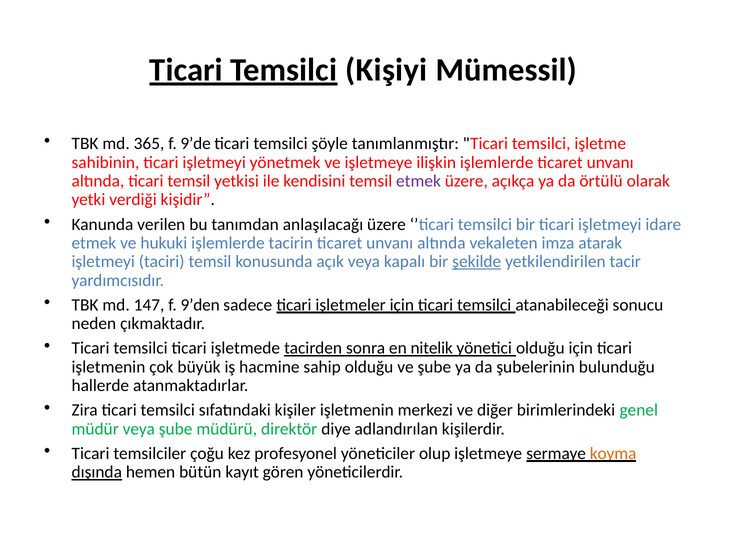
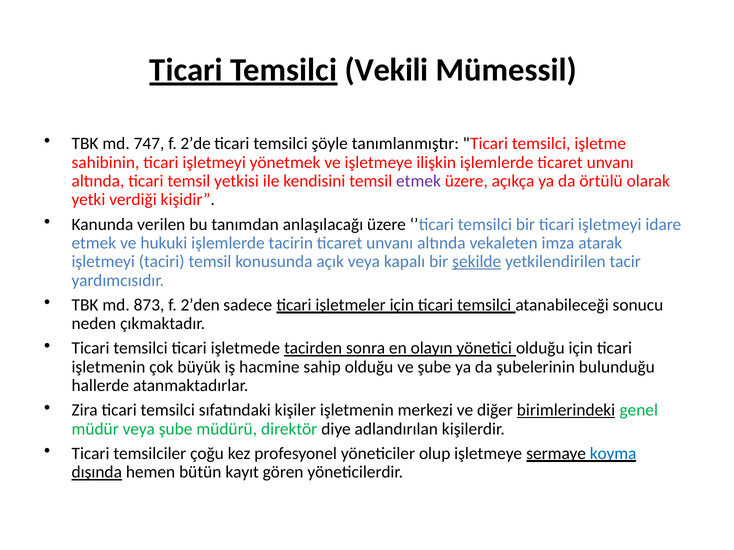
Kişiyi: Kişiyi -> Vekili
365: 365 -> 747
9’de: 9’de -> 2’de
147: 147 -> 873
9’den: 9’den -> 2’den
nitelik: nitelik -> olayın
birimlerindeki underline: none -> present
koyma colour: orange -> blue
